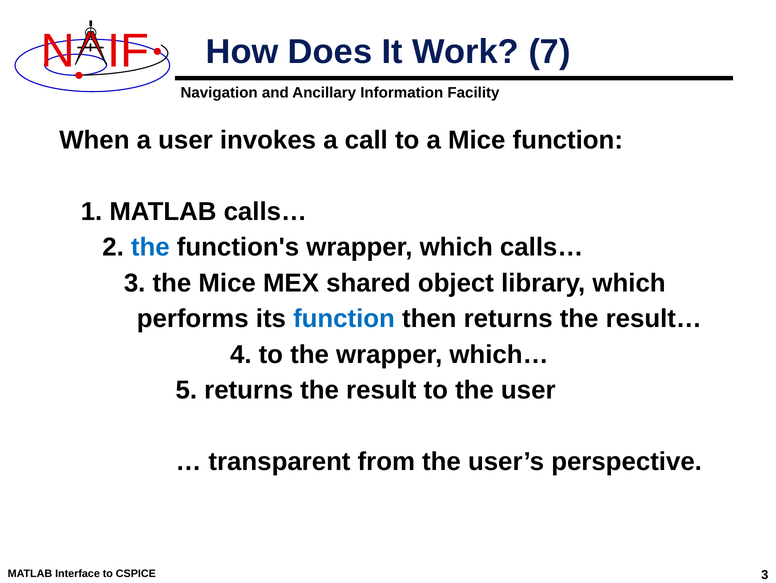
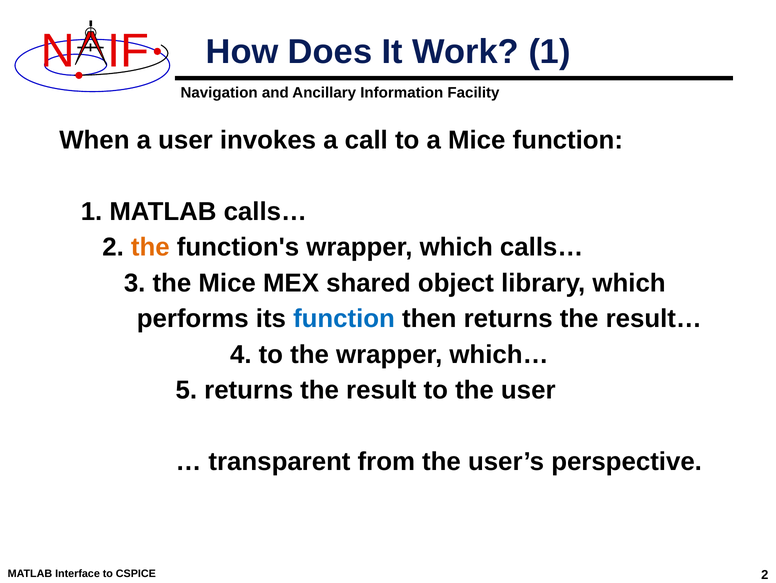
Work 7: 7 -> 1
the at (150, 247) colour: blue -> orange
CSPICE 3: 3 -> 2
